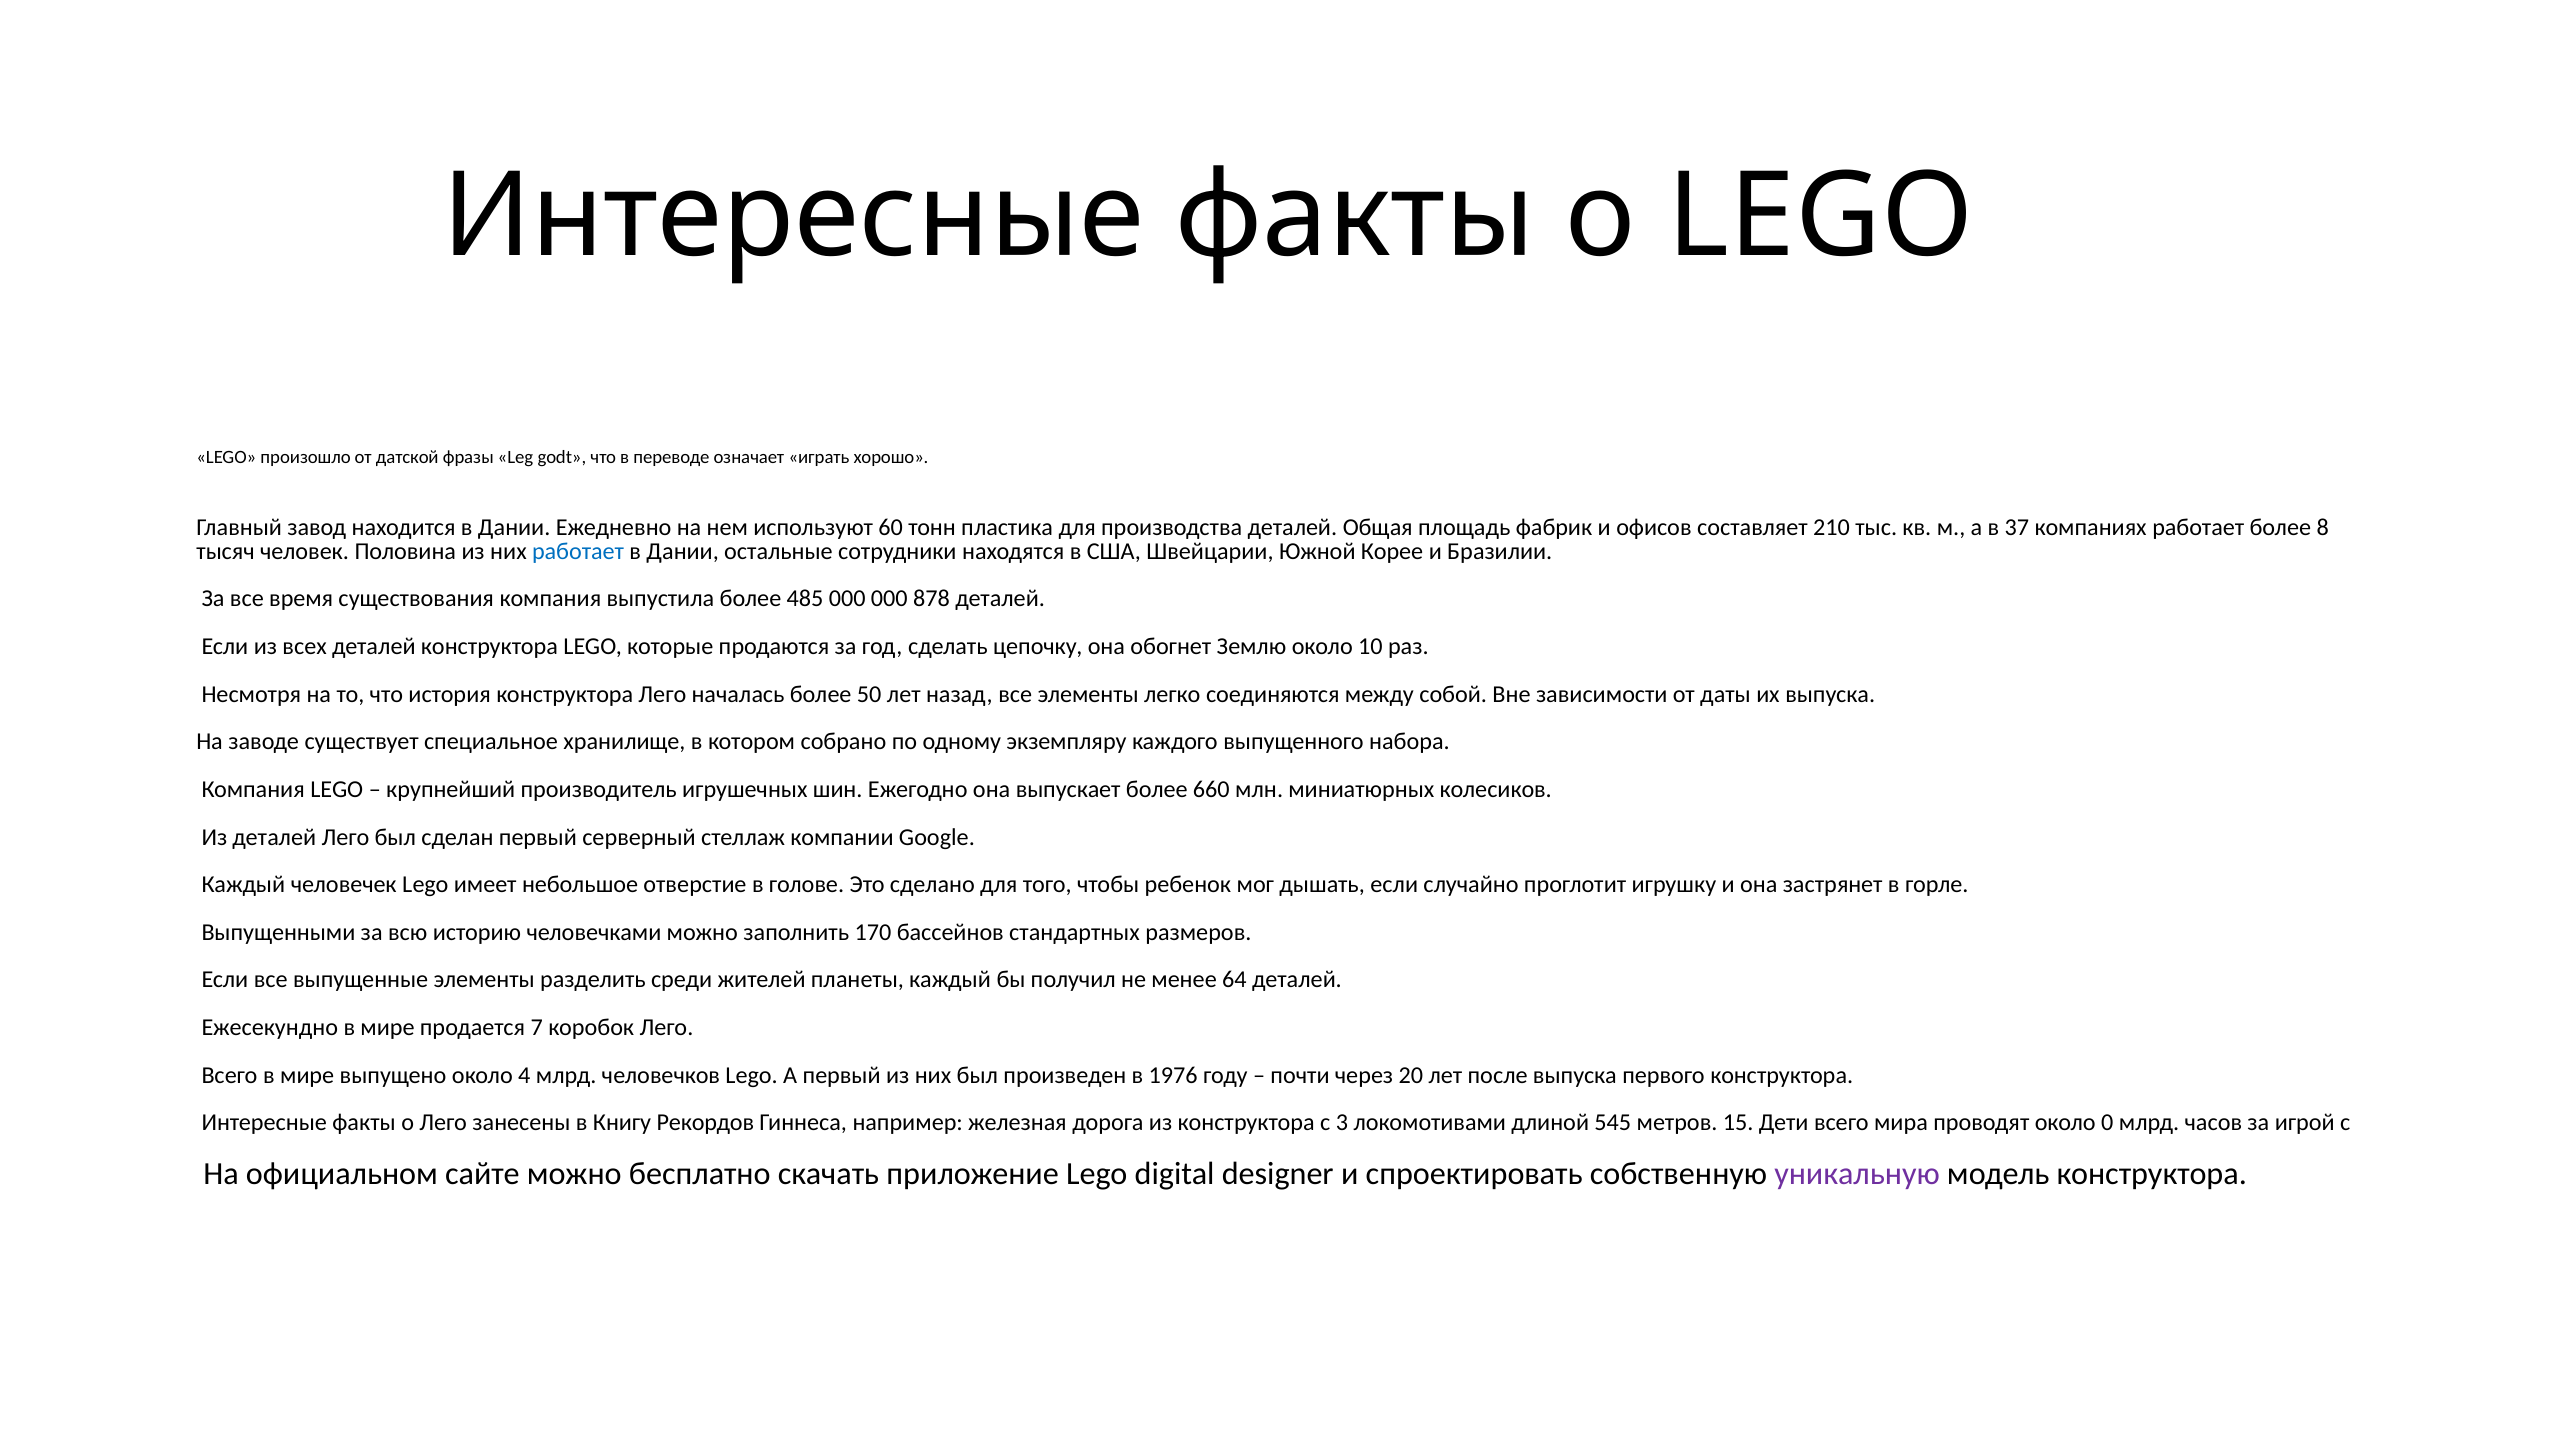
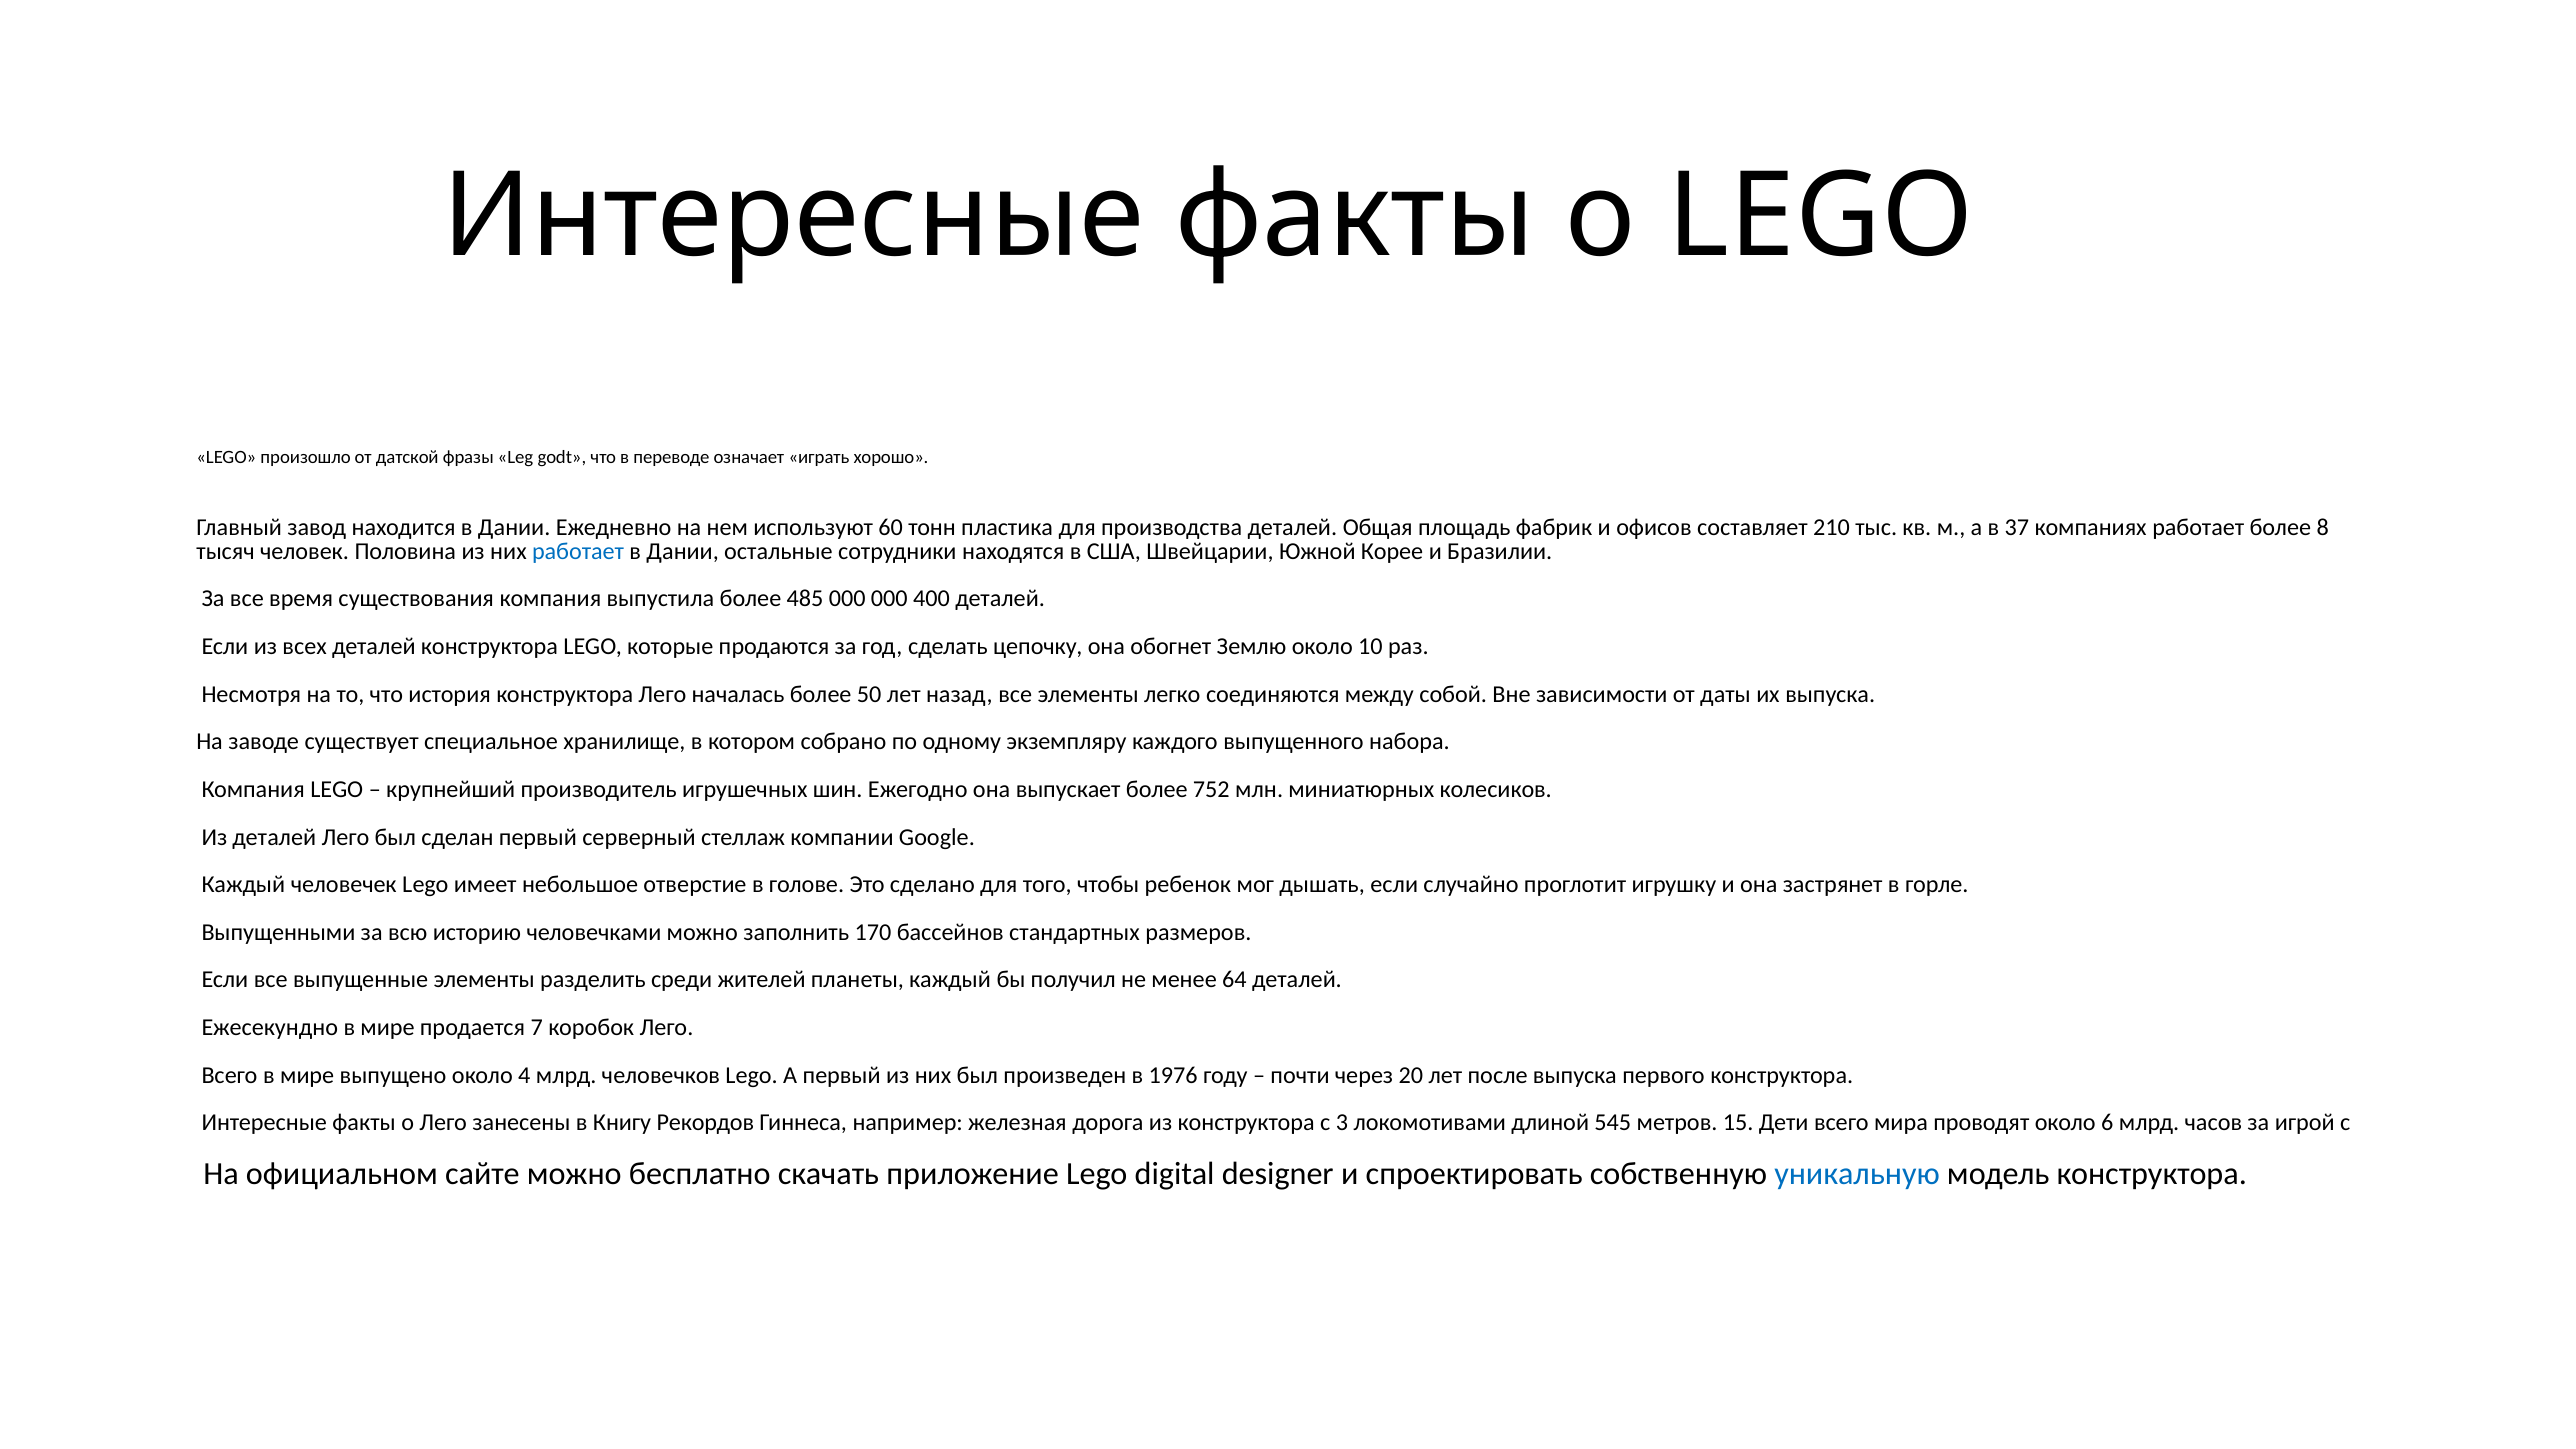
878: 878 -> 400
660: 660 -> 752
0: 0 -> 6
уникальную colour: purple -> blue
